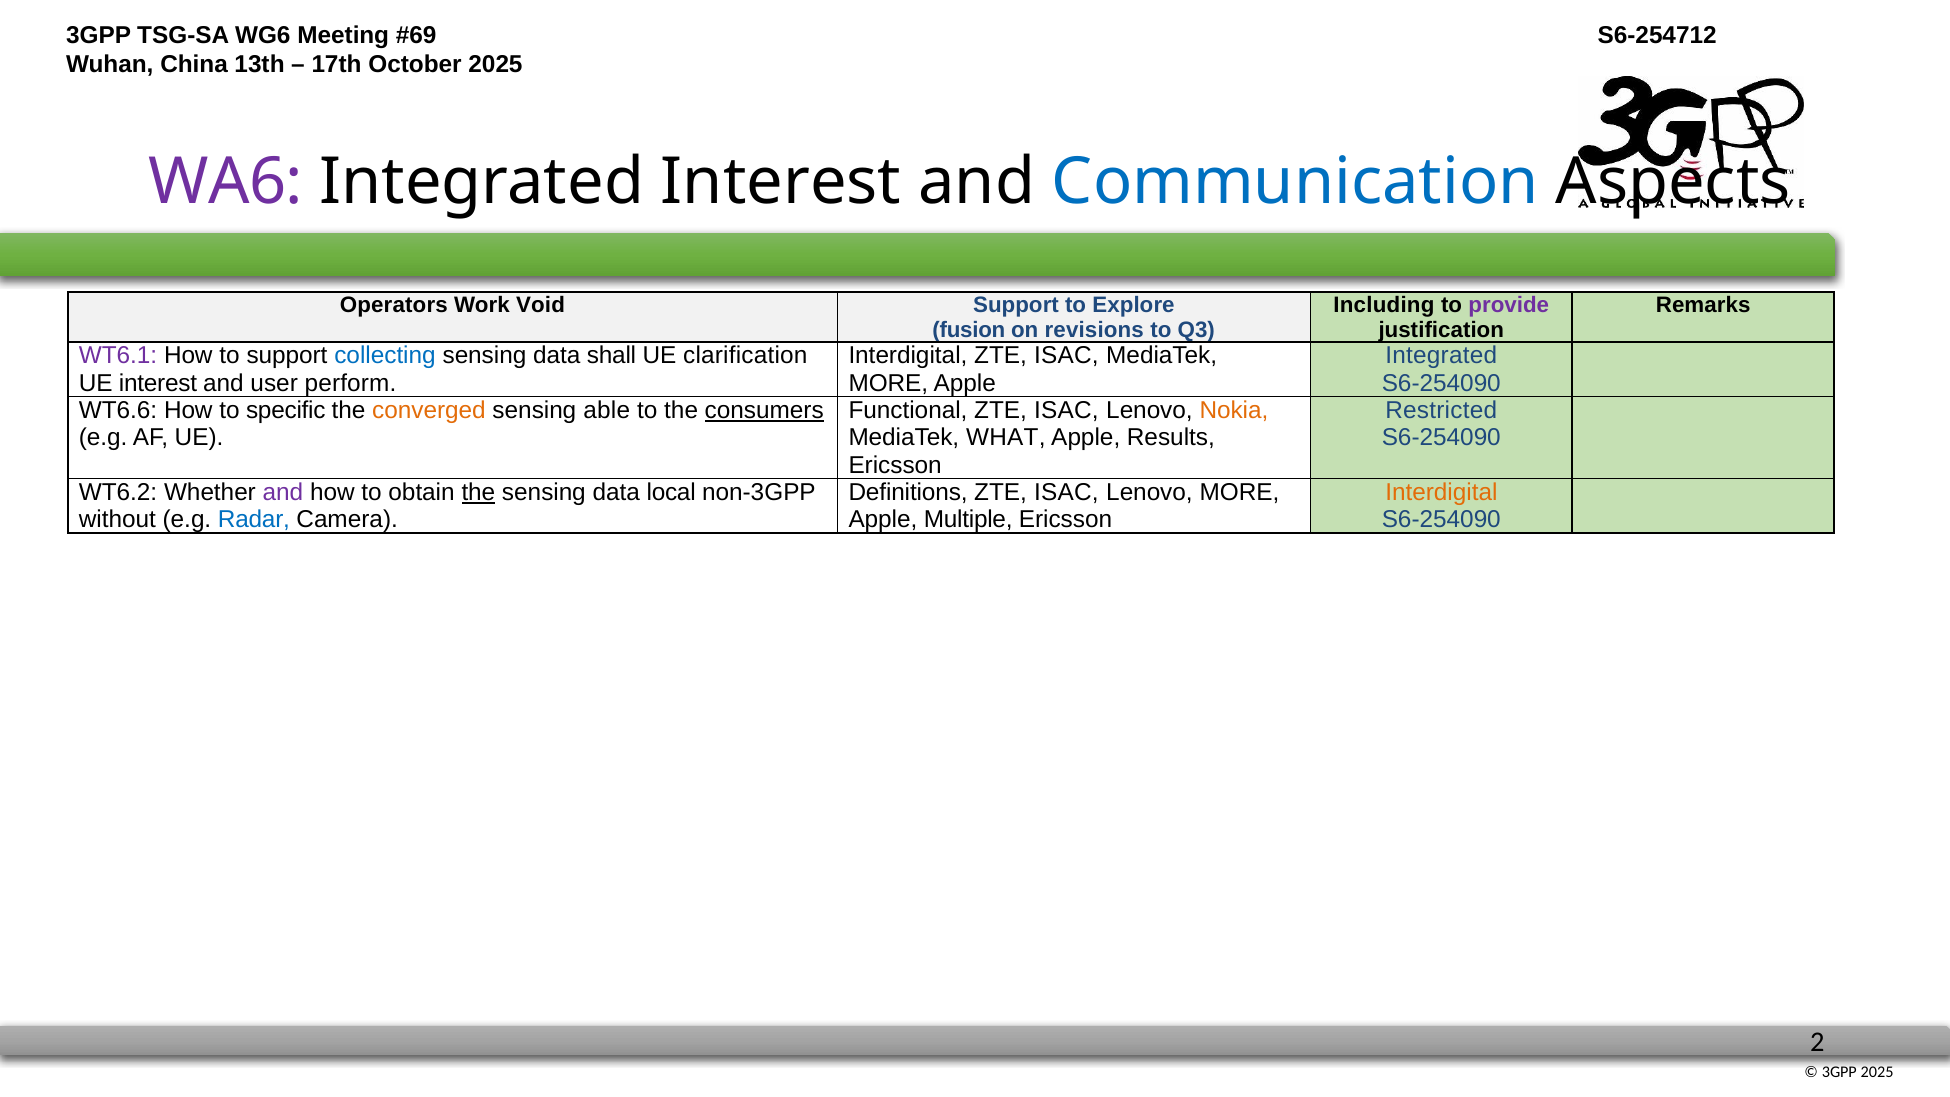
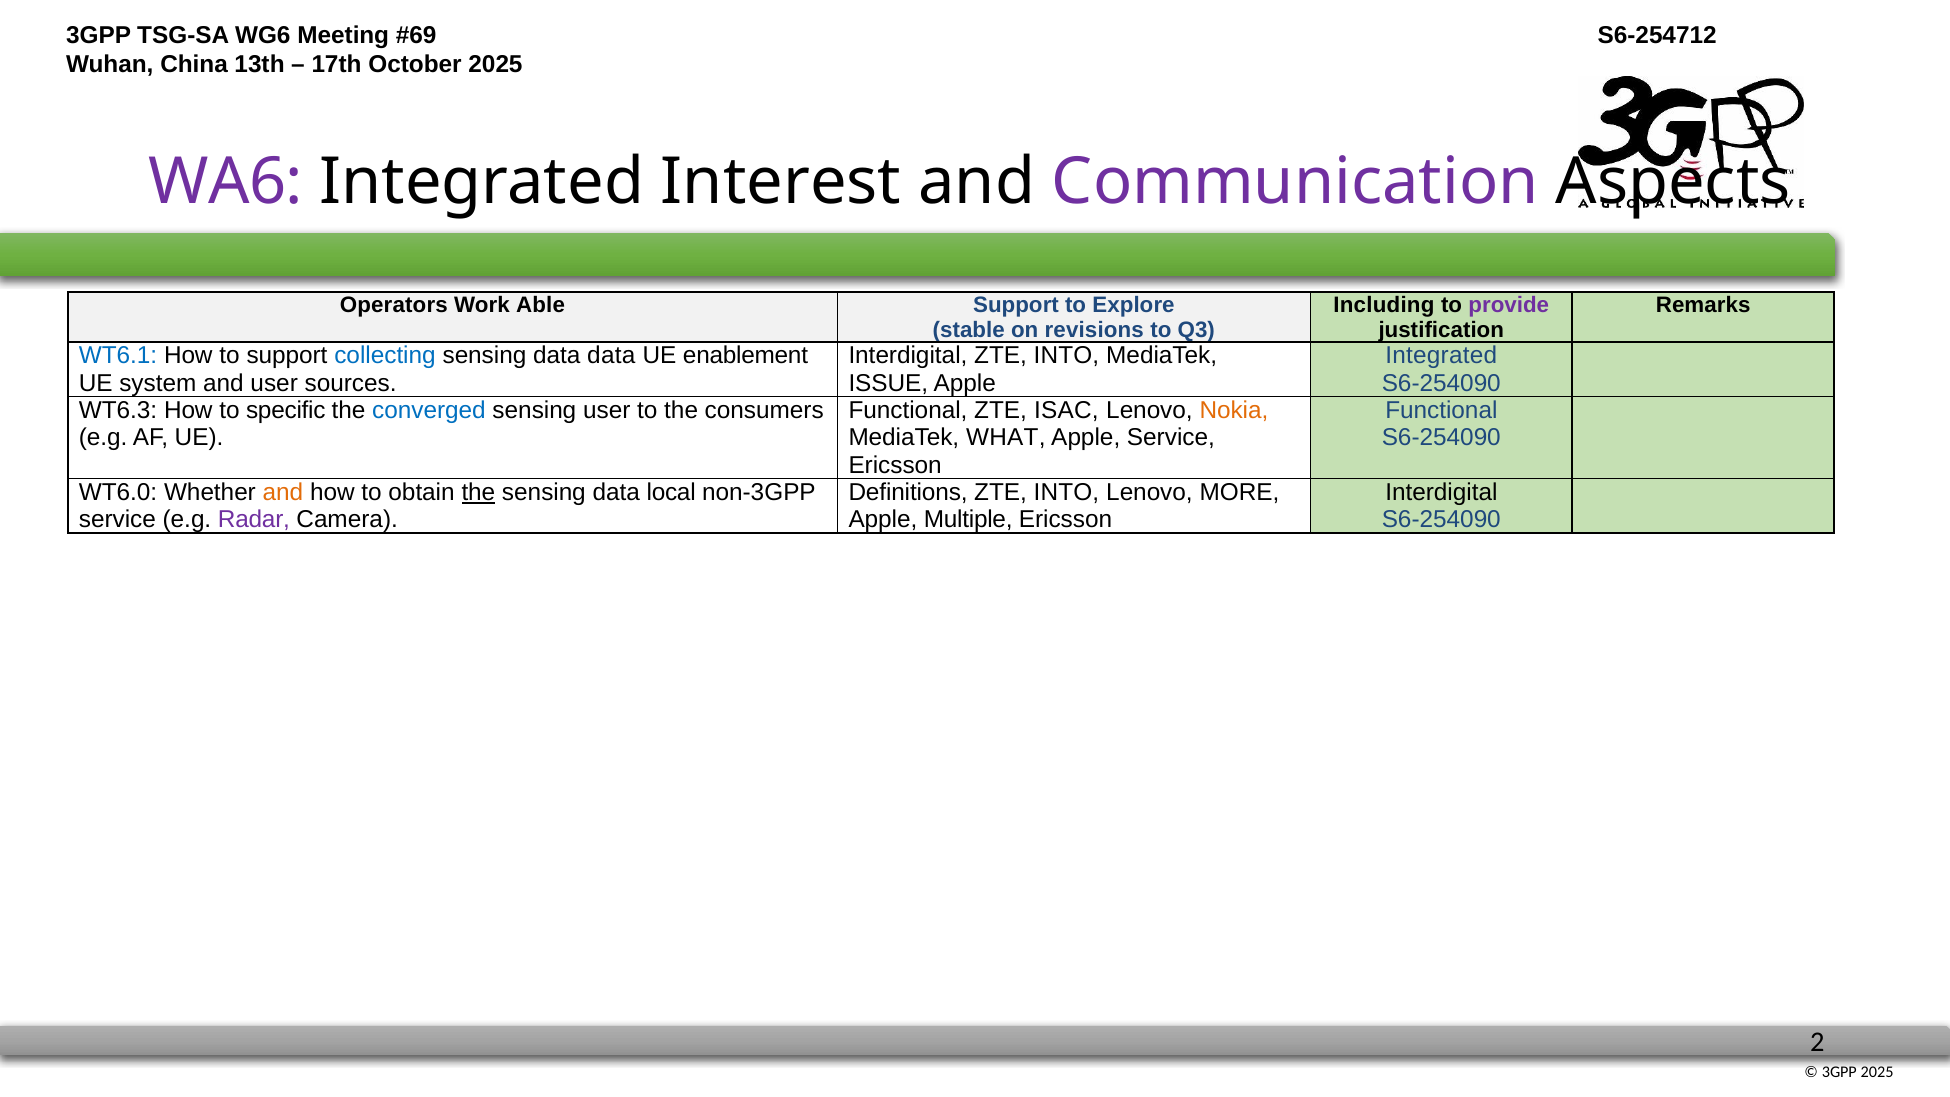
Communication colour: blue -> purple
Void: Void -> Able
fusion: fusion -> stable
WT6.1 colour: purple -> blue
data shall: shall -> data
clarification: clarification -> enablement
Interdigital ZTE ISAC: ISAC -> INTO
UE interest: interest -> system
perform: perform -> sources
MORE at (888, 383): MORE -> ISSUE
WT6.6: WT6.6 -> WT6.3
converged colour: orange -> blue
sensing able: able -> user
consumers underline: present -> none
Restricted at (1441, 411): Restricted -> Functional
Apple Results: Results -> Service
WT6.2: WT6.2 -> WT6.0
and at (283, 492) colour: purple -> orange
ISAC at (1066, 492): ISAC -> INTO
Interdigital at (1441, 492) colour: orange -> black
without at (117, 520): without -> service
Radar colour: blue -> purple
